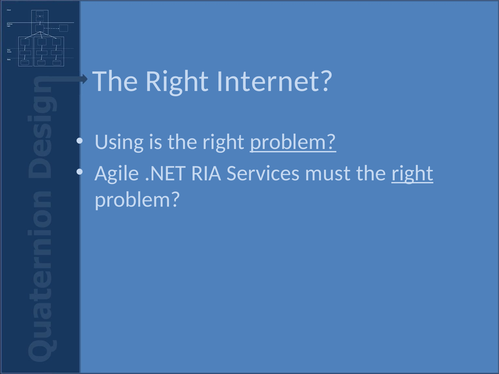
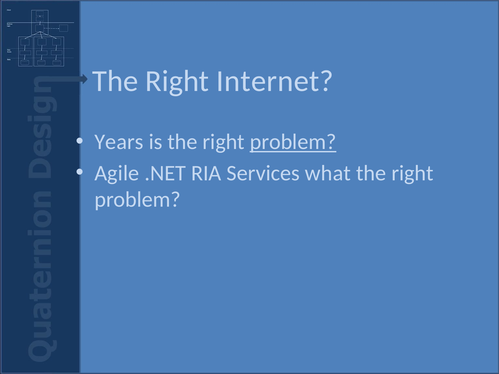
Using: Using -> Years
must: must -> what
right at (412, 173) underline: present -> none
